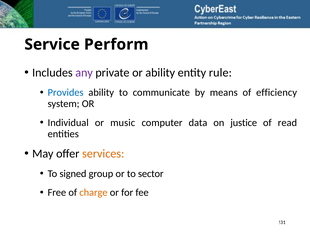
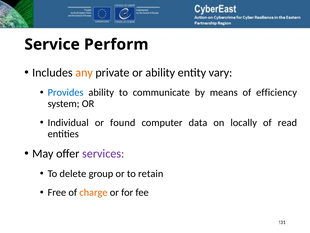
any colour: purple -> orange
rule: rule -> vary
music: music -> found
justice: justice -> locally
services colour: orange -> purple
signed: signed -> delete
sector: sector -> retain
